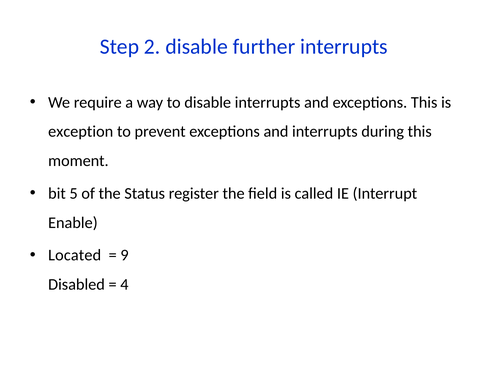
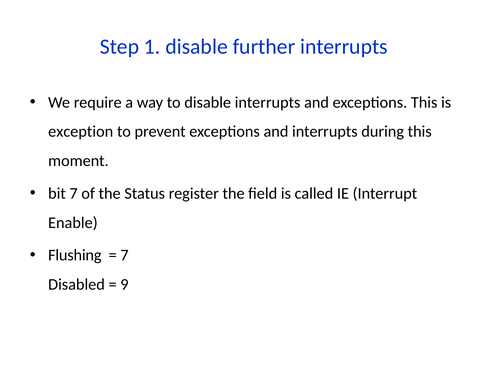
2: 2 -> 1
bit 5: 5 -> 7
Located: Located -> Flushing
9 at (124, 255): 9 -> 7
4: 4 -> 9
